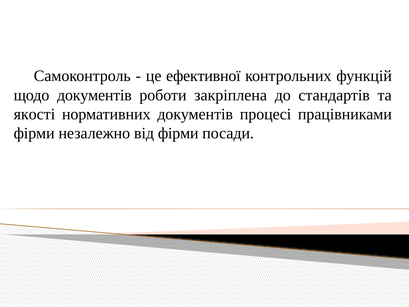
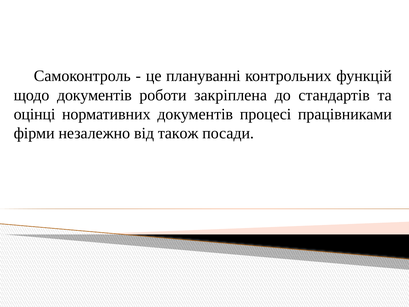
ефективної: ефективної -> плануванні
якості: якості -> оцінці
від фірми: фірми -> також
